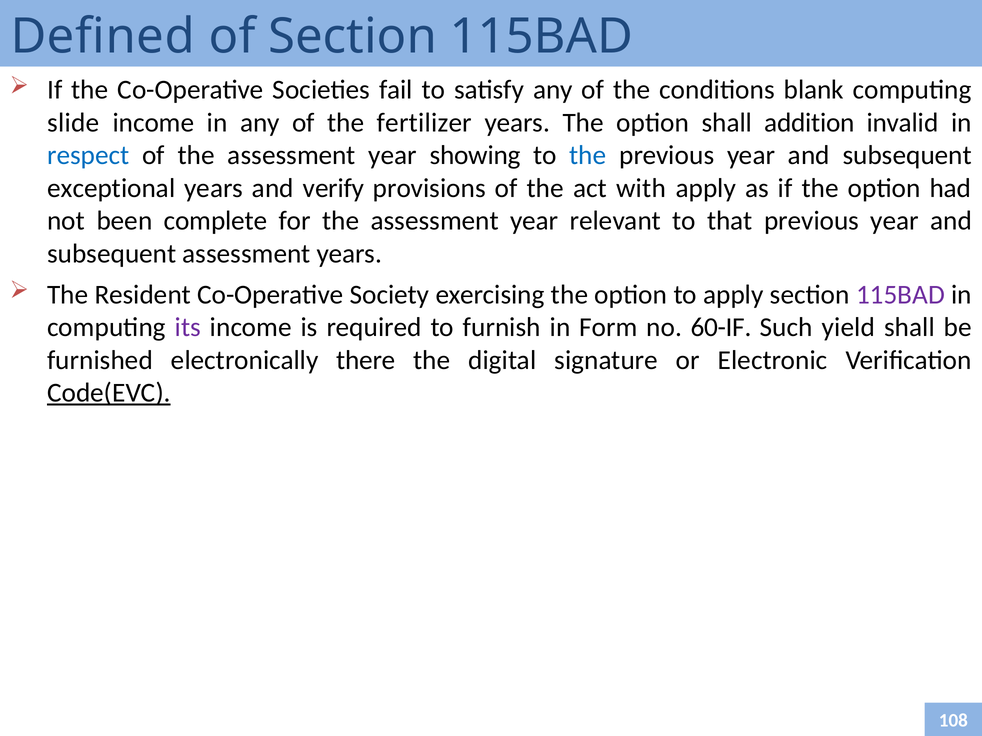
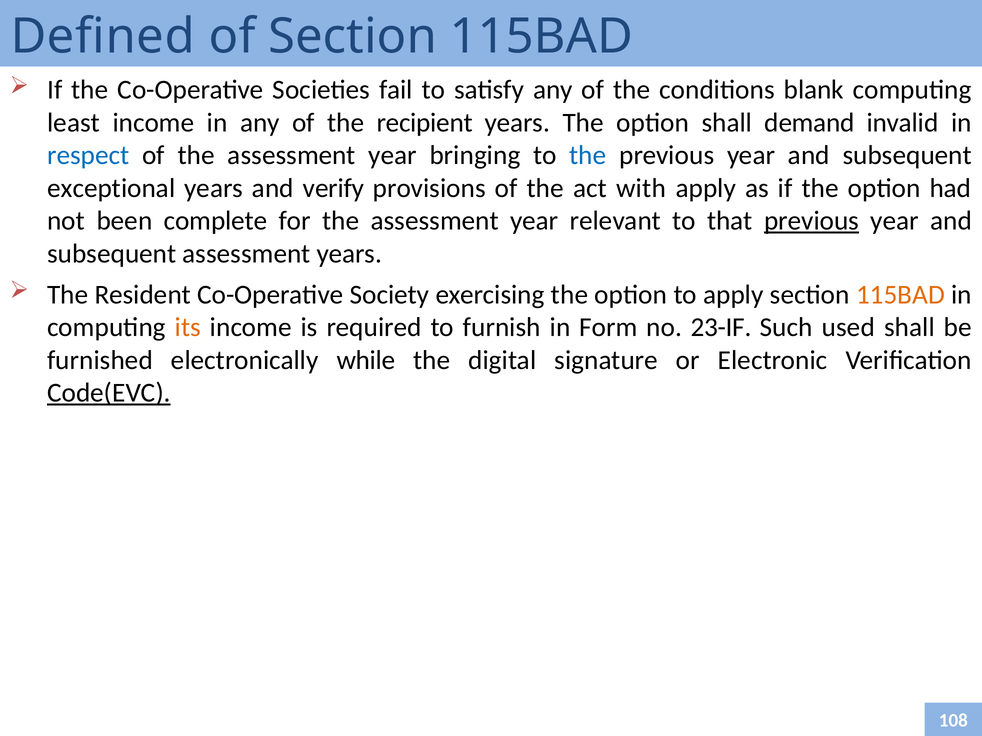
slide: slide -> least
fertilizer: fertilizer -> recipient
addition: addition -> demand
showing: showing -> bringing
previous at (812, 221) underline: none -> present
115BAD at (900, 295) colour: purple -> orange
its colour: purple -> orange
60-IF: 60-IF -> 23-IF
yield: yield -> used
there: there -> while
